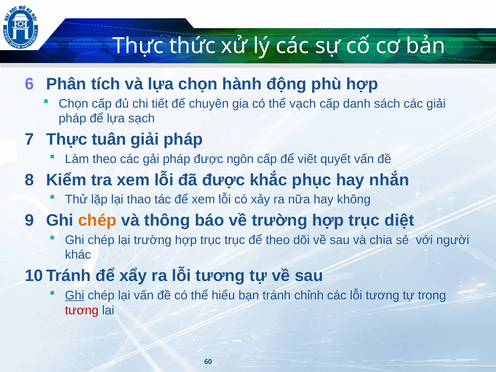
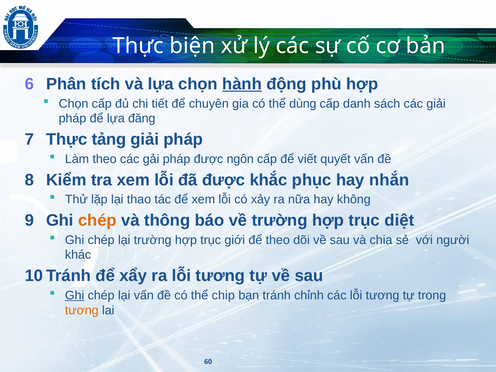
thức: thức -> biện
hành underline: none -> present
vạch: vạch -> dùng
sạch: sạch -> đăng
tuân: tuân -> tảng
trục trục: trục -> giới
hiểu: hiểu -> chip
tương at (82, 310) colour: red -> orange
